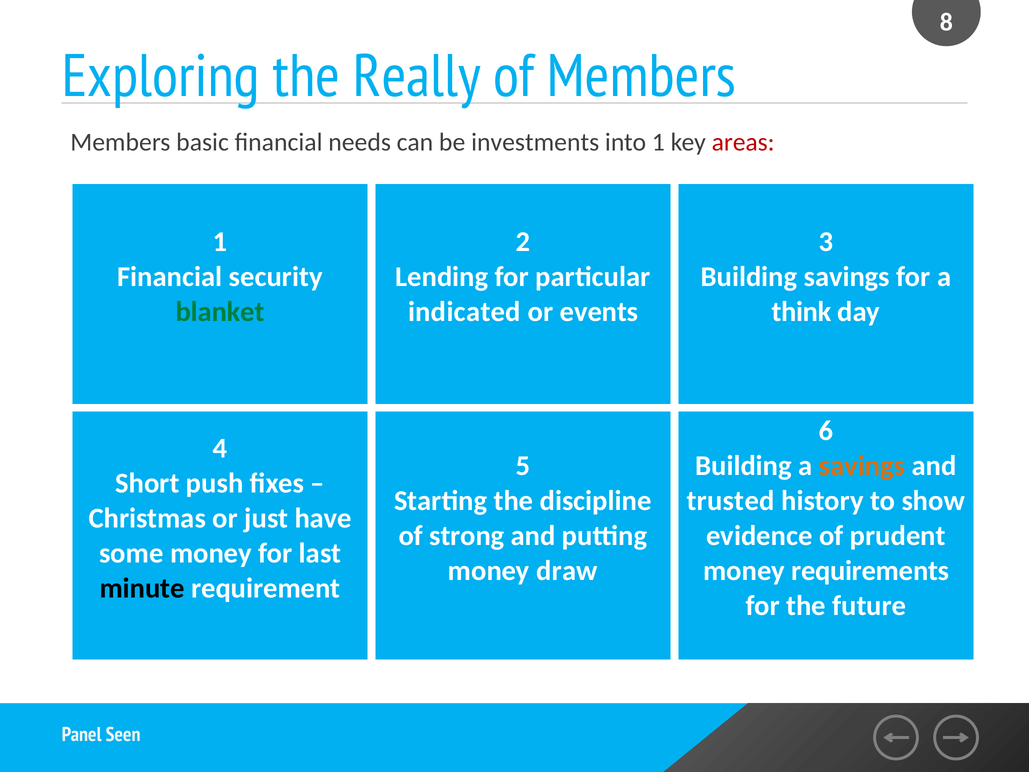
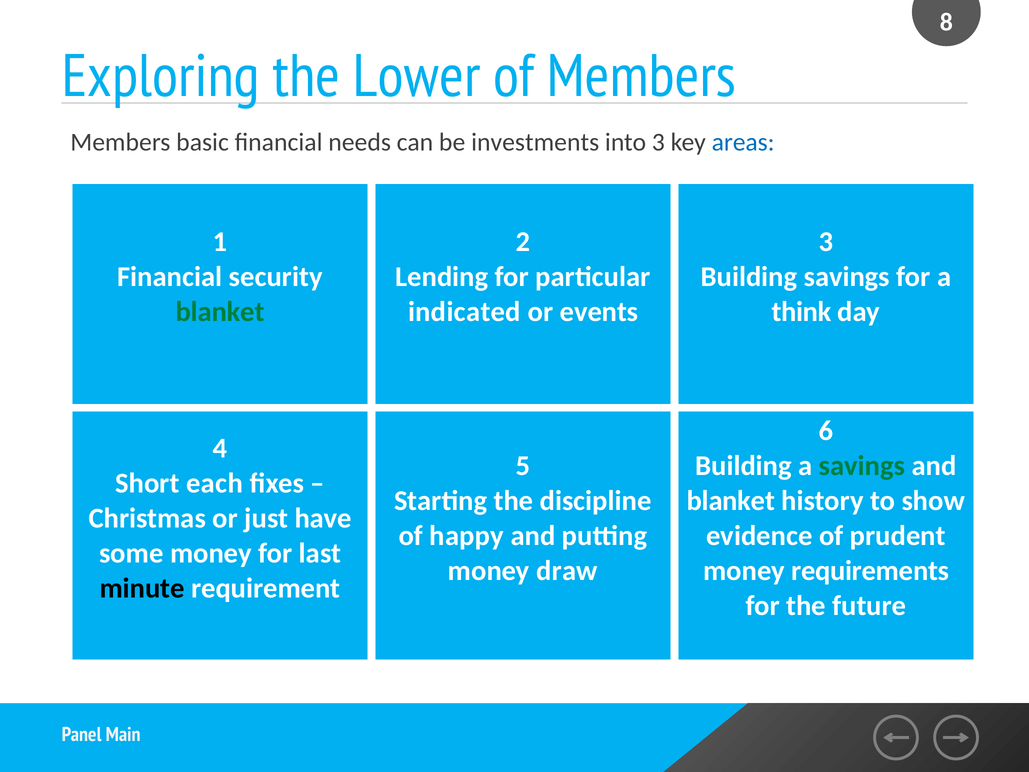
Really: Really -> Lower
into 1: 1 -> 3
areas colour: red -> blue
savings at (862, 466) colour: orange -> green
push: push -> each
trusted at (731, 501): trusted -> blanket
strong: strong -> happy
Seen: Seen -> Main
